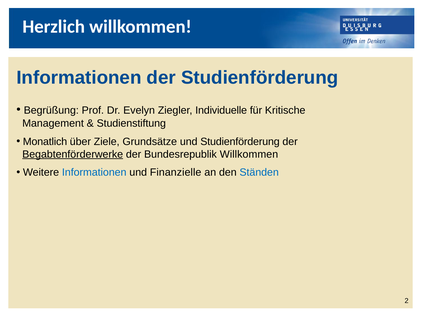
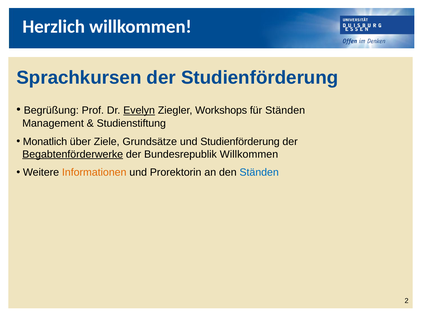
Informationen at (79, 78): Informationen -> Sprachkursen
Evelyn underline: none -> present
Individuelle: Individuelle -> Workshops
für Kritische: Kritische -> Ständen
Informationen at (94, 173) colour: blue -> orange
Finanzielle: Finanzielle -> Prorektorin
